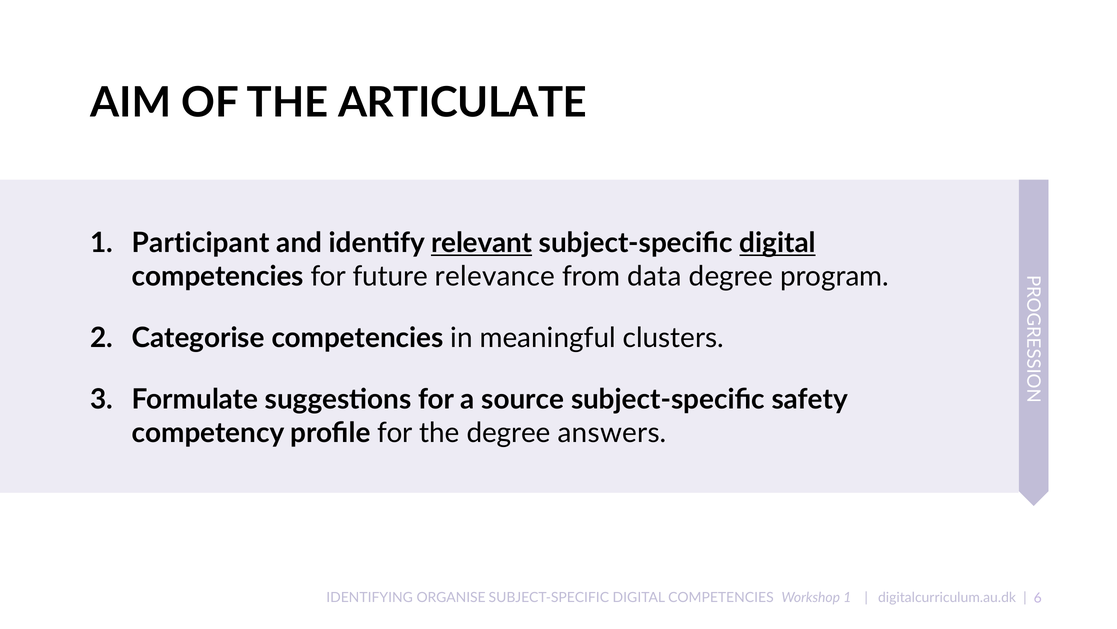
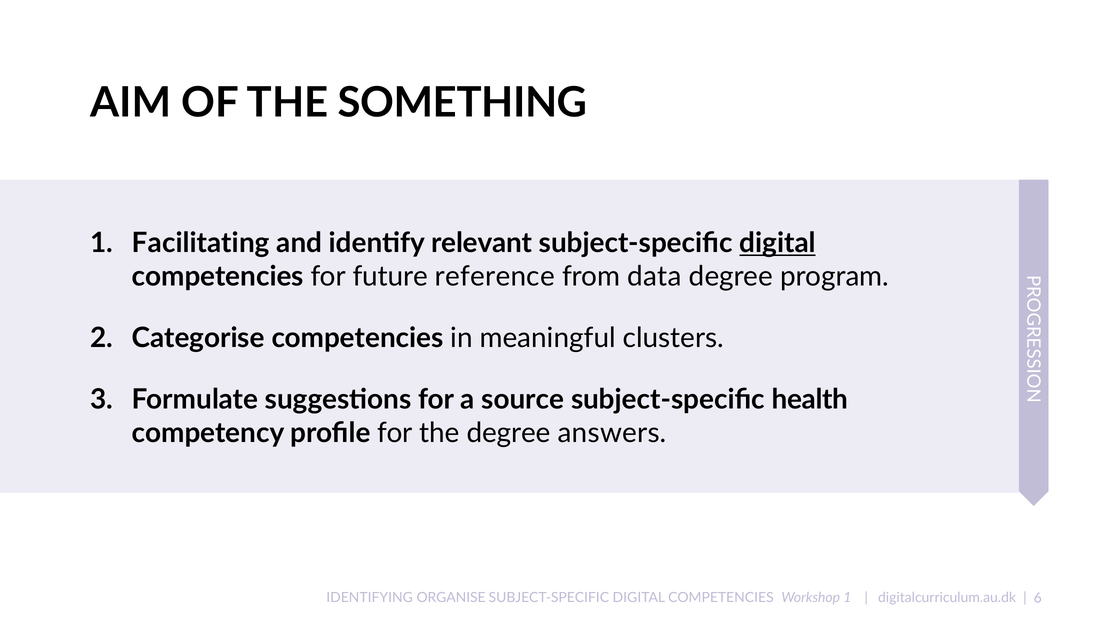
ARTICULATE: ARTICULATE -> SOMETHING
Participant: Participant -> Facilitating
relevant underline: present -> none
relevance: relevance -> reference
safety: safety -> health
